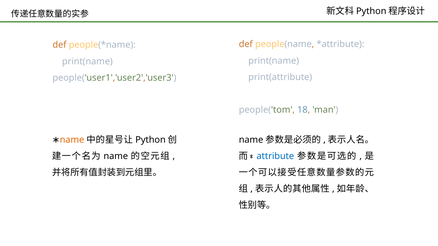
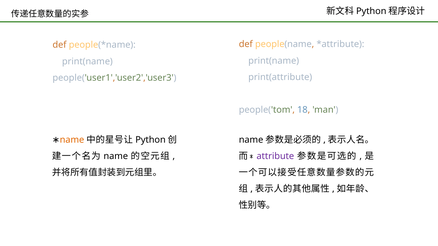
attribute colour: blue -> purple
